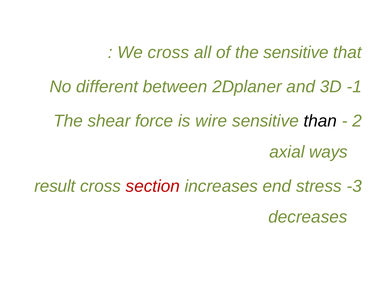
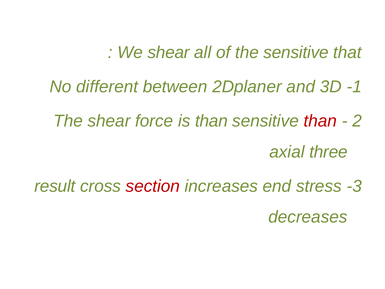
We cross: cross -> shear
is wire: wire -> than
than at (320, 121) colour: black -> red
ways: ways -> three
